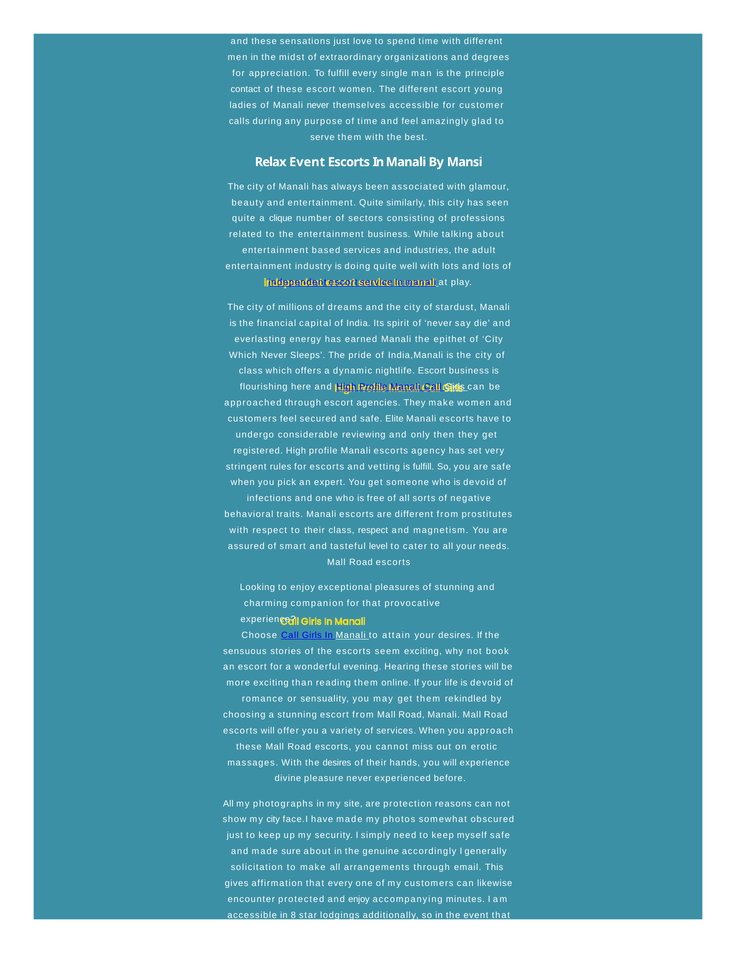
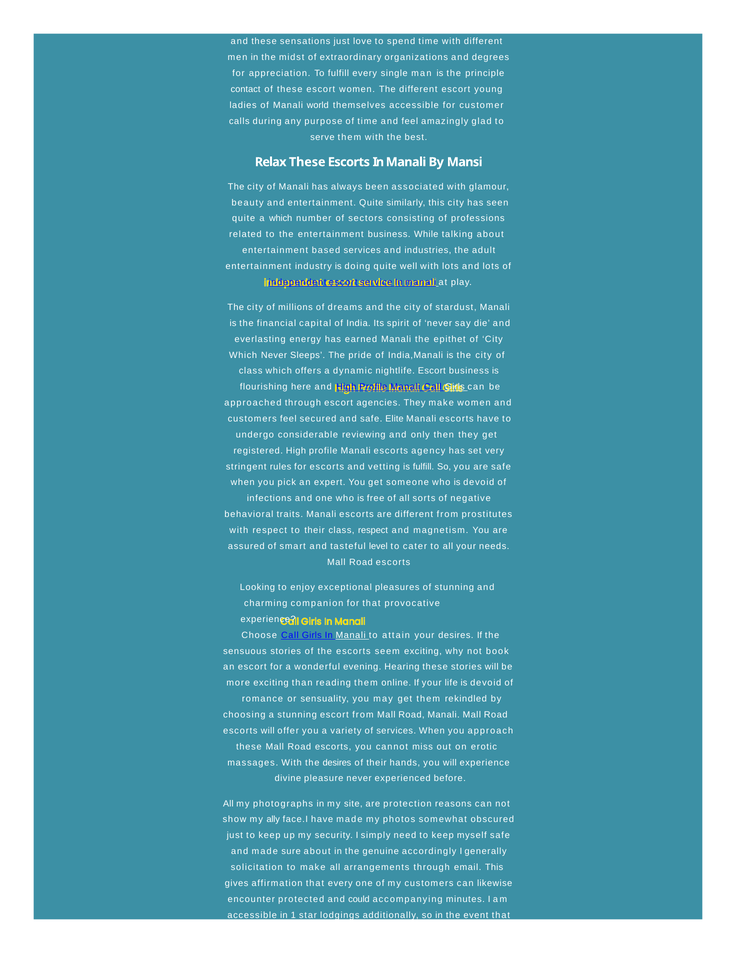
Manali never: never -> world
Relax Event: Event -> These
a clique: clique -> which
my city: city -> ally
and enjoy: enjoy -> could
8: 8 -> 1
